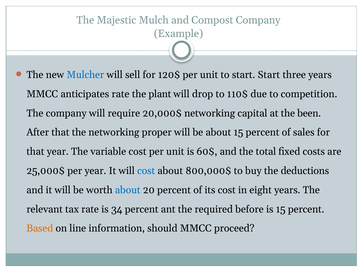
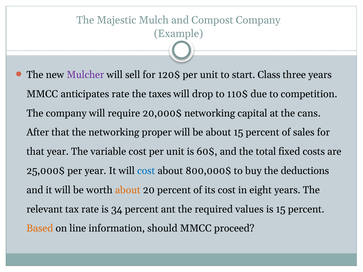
Mulcher colour: blue -> purple
start Start: Start -> Class
plant: plant -> taxes
been: been -> cans
about at (128, 190) colour: blue -> orange
before: before -> values
